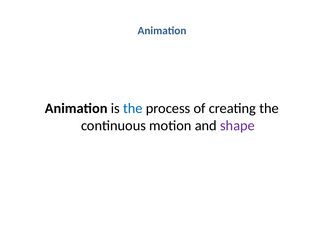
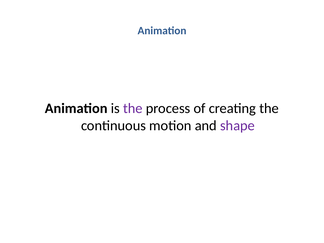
the at (133, 108) colour: blue -> purple
